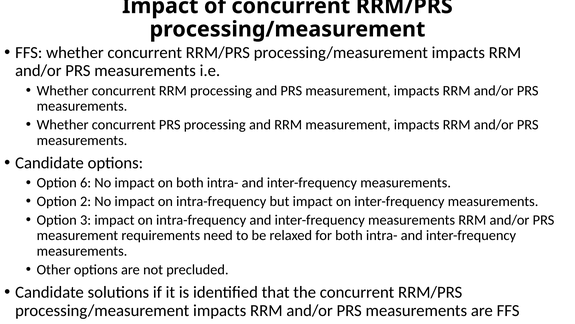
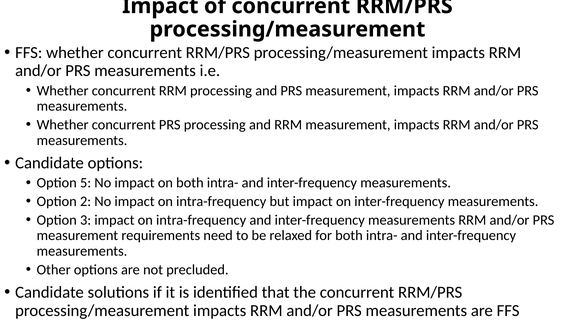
6: 6 -> 5
